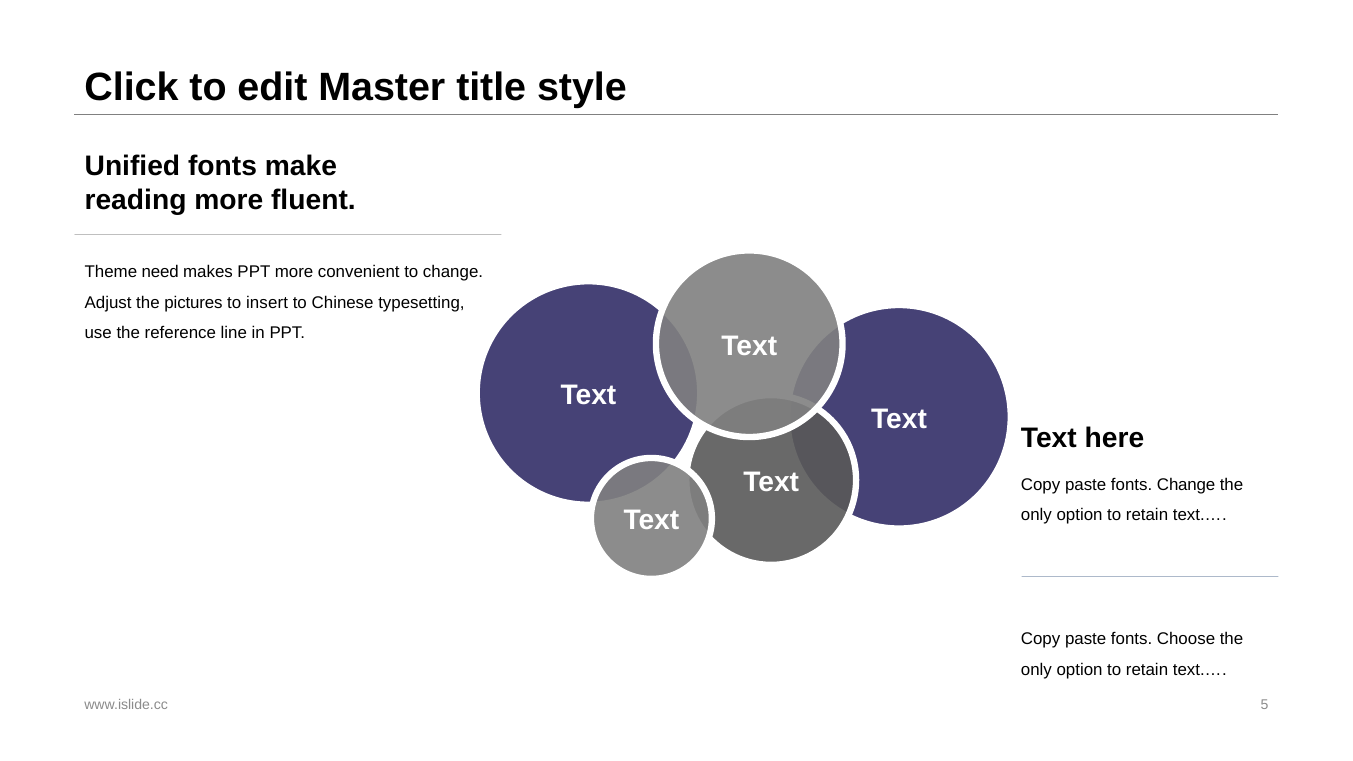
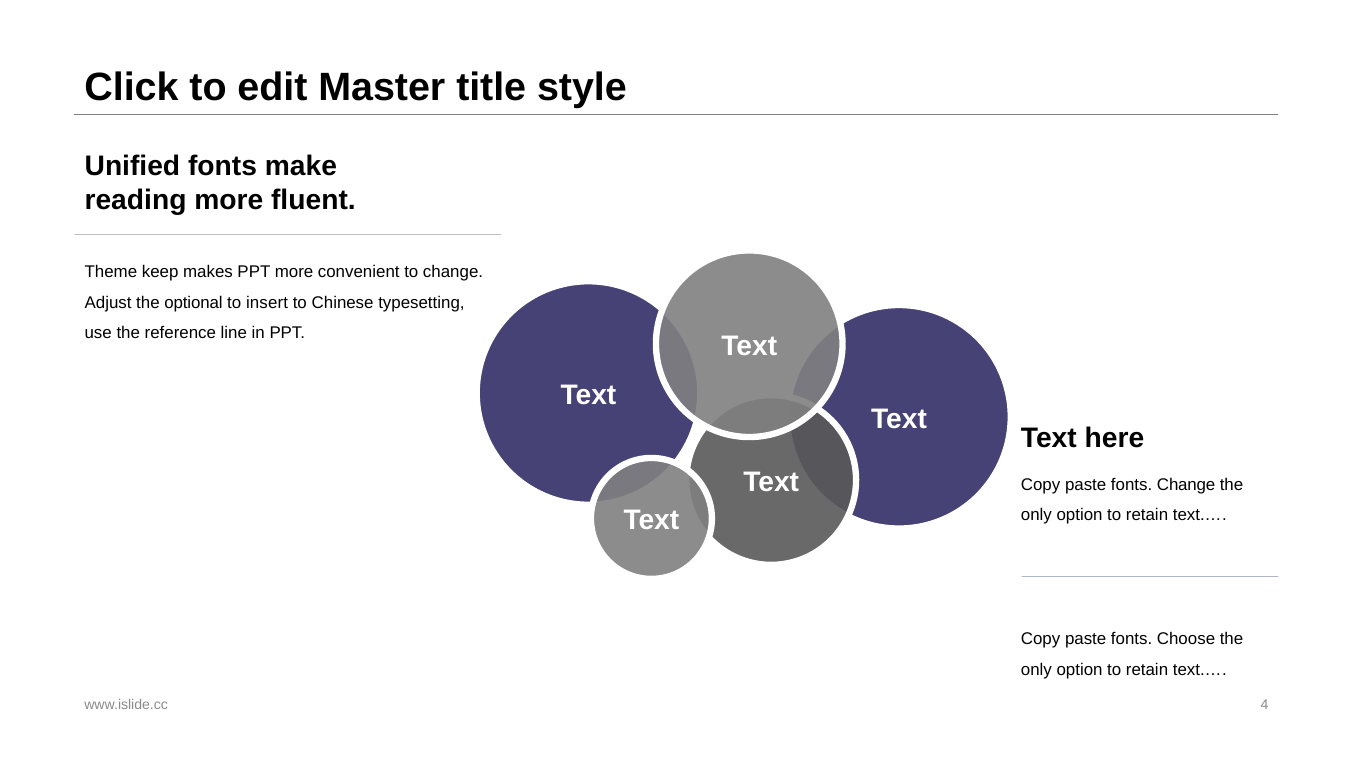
need: need -> keep
pictures: pictures -> optional
5: 5 -> 4
